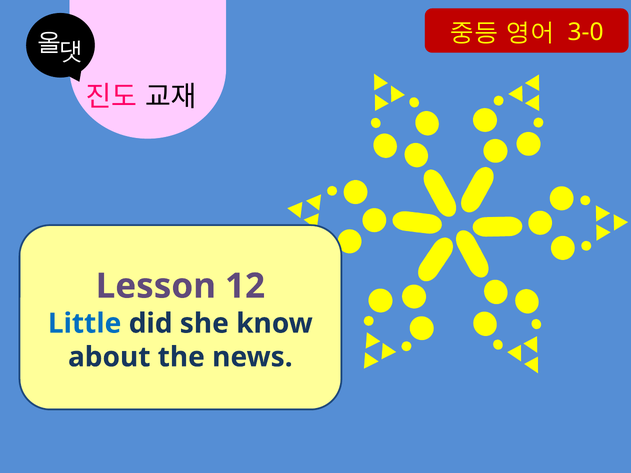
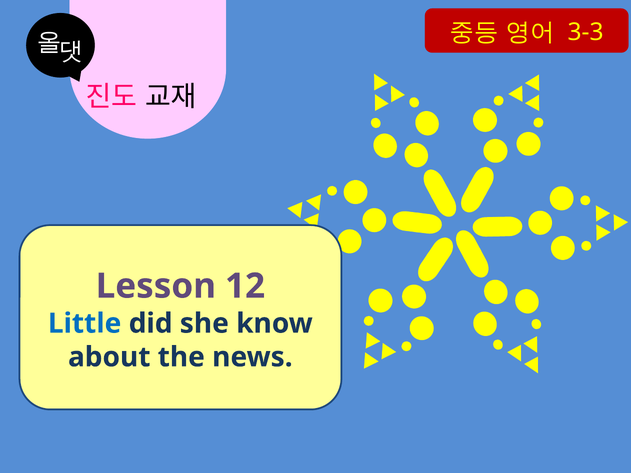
3-0: 3-0 -> 3-3
